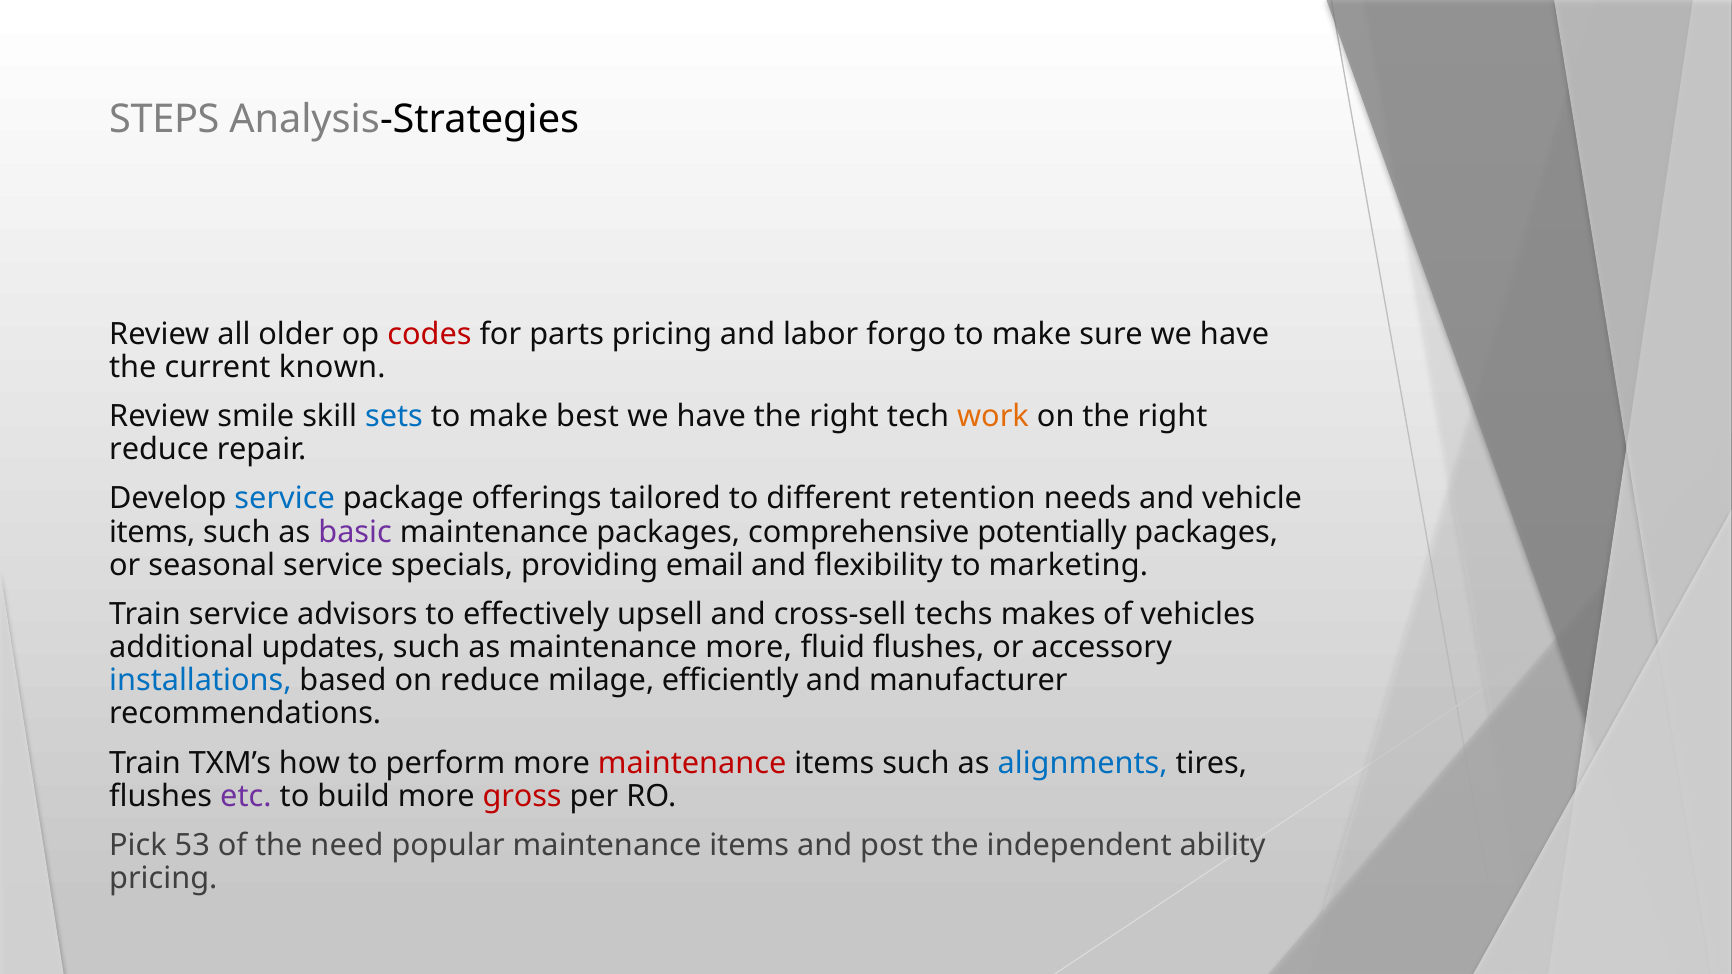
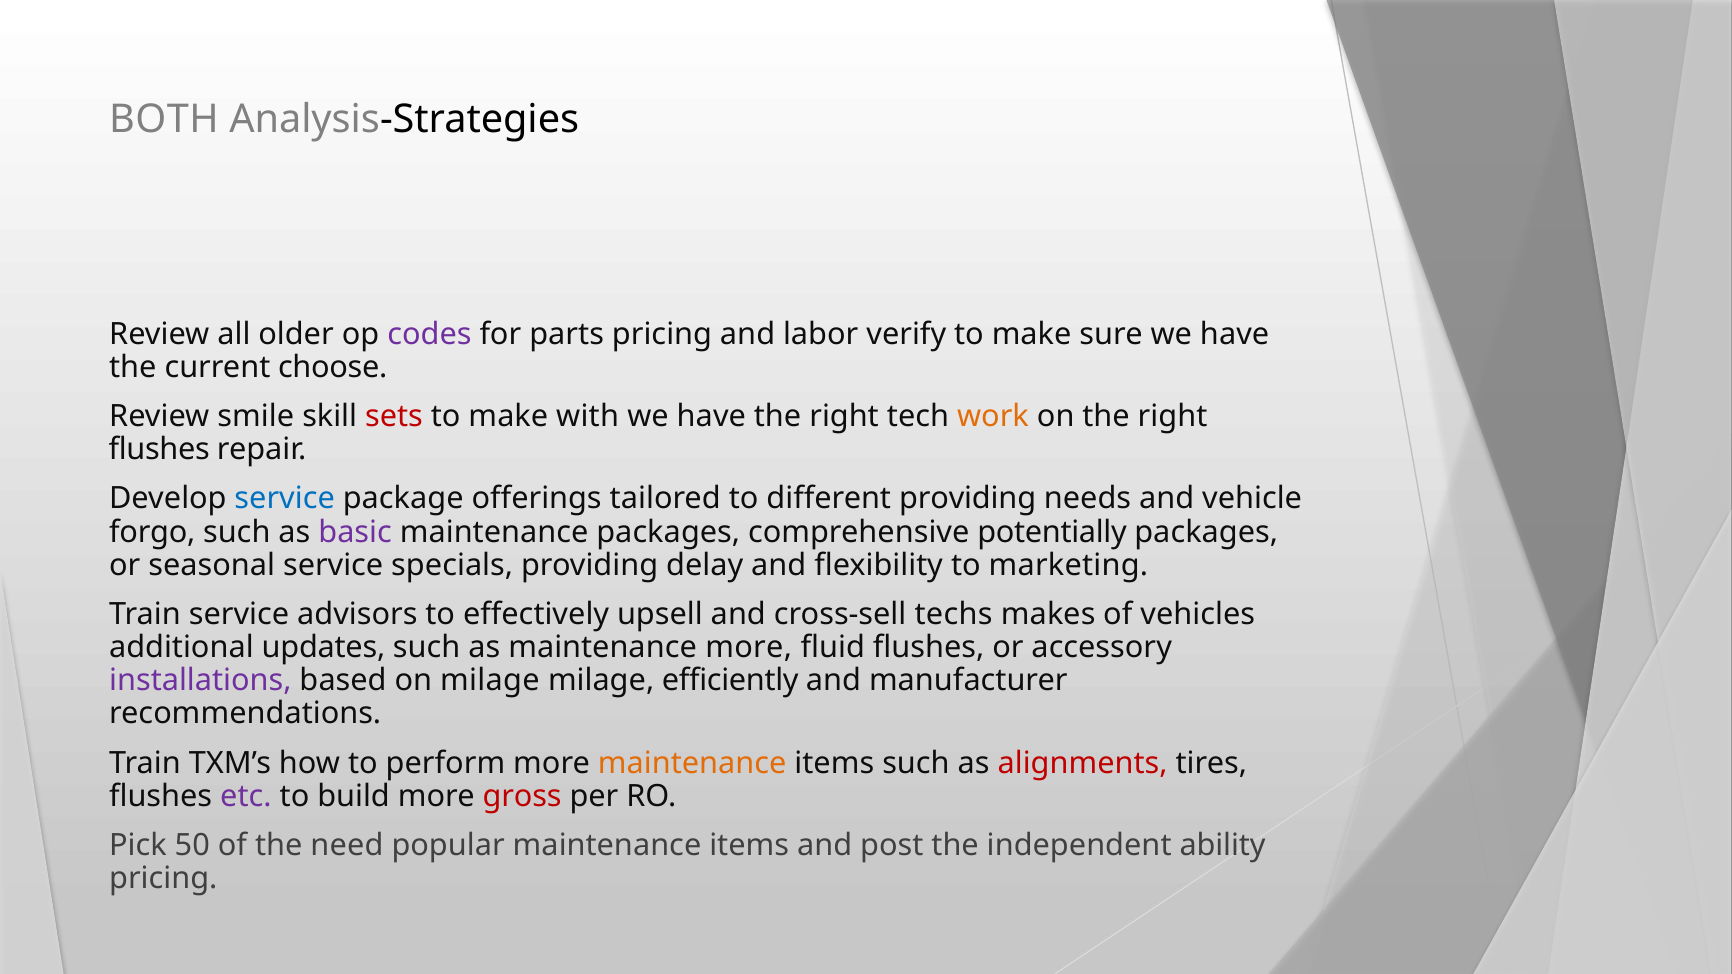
STEPS: STEPS -> BOTH
codes colour: red -> purple
forgo: forgo -> verify
known: known -> choose
sets colour: blue -> red
best: best -> with
reduce at (159, 450): reduce -> flushes
different retention: retention -> providing
items at (152, 532): items -> forgo
email: email -> delay
installations colour: blue -> purple
on reduce: reduce -> milage
maintenance at (692, 763) colour: red -> orange
alignments colour: blue -> red
53: 53 -> 50
